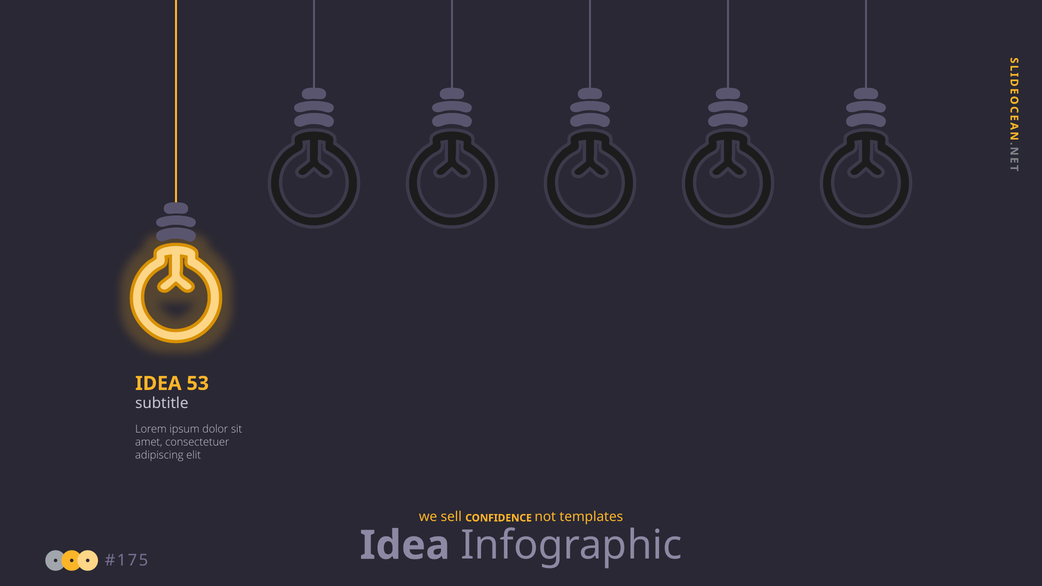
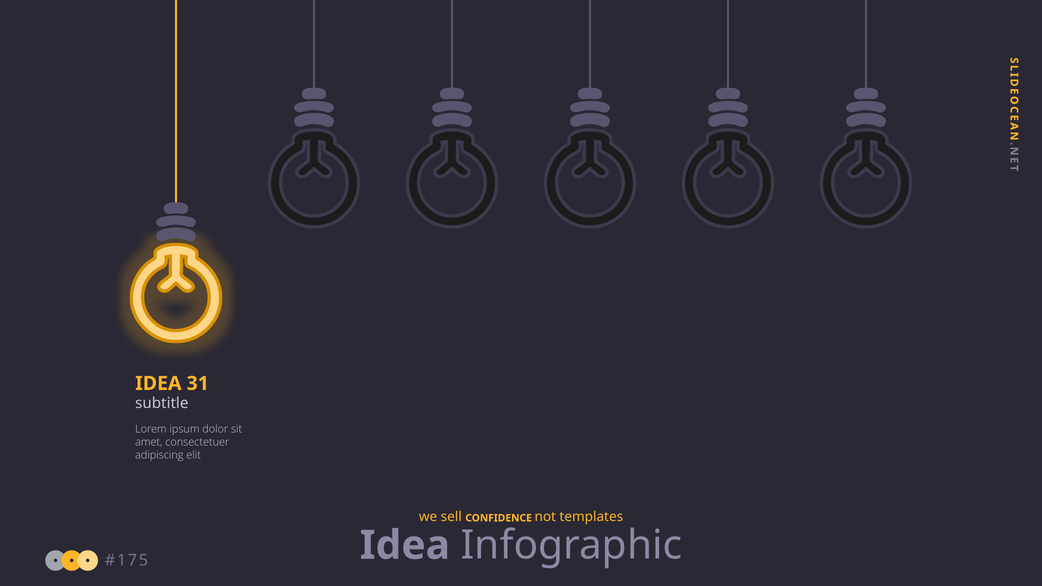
53: 53 -> 31
